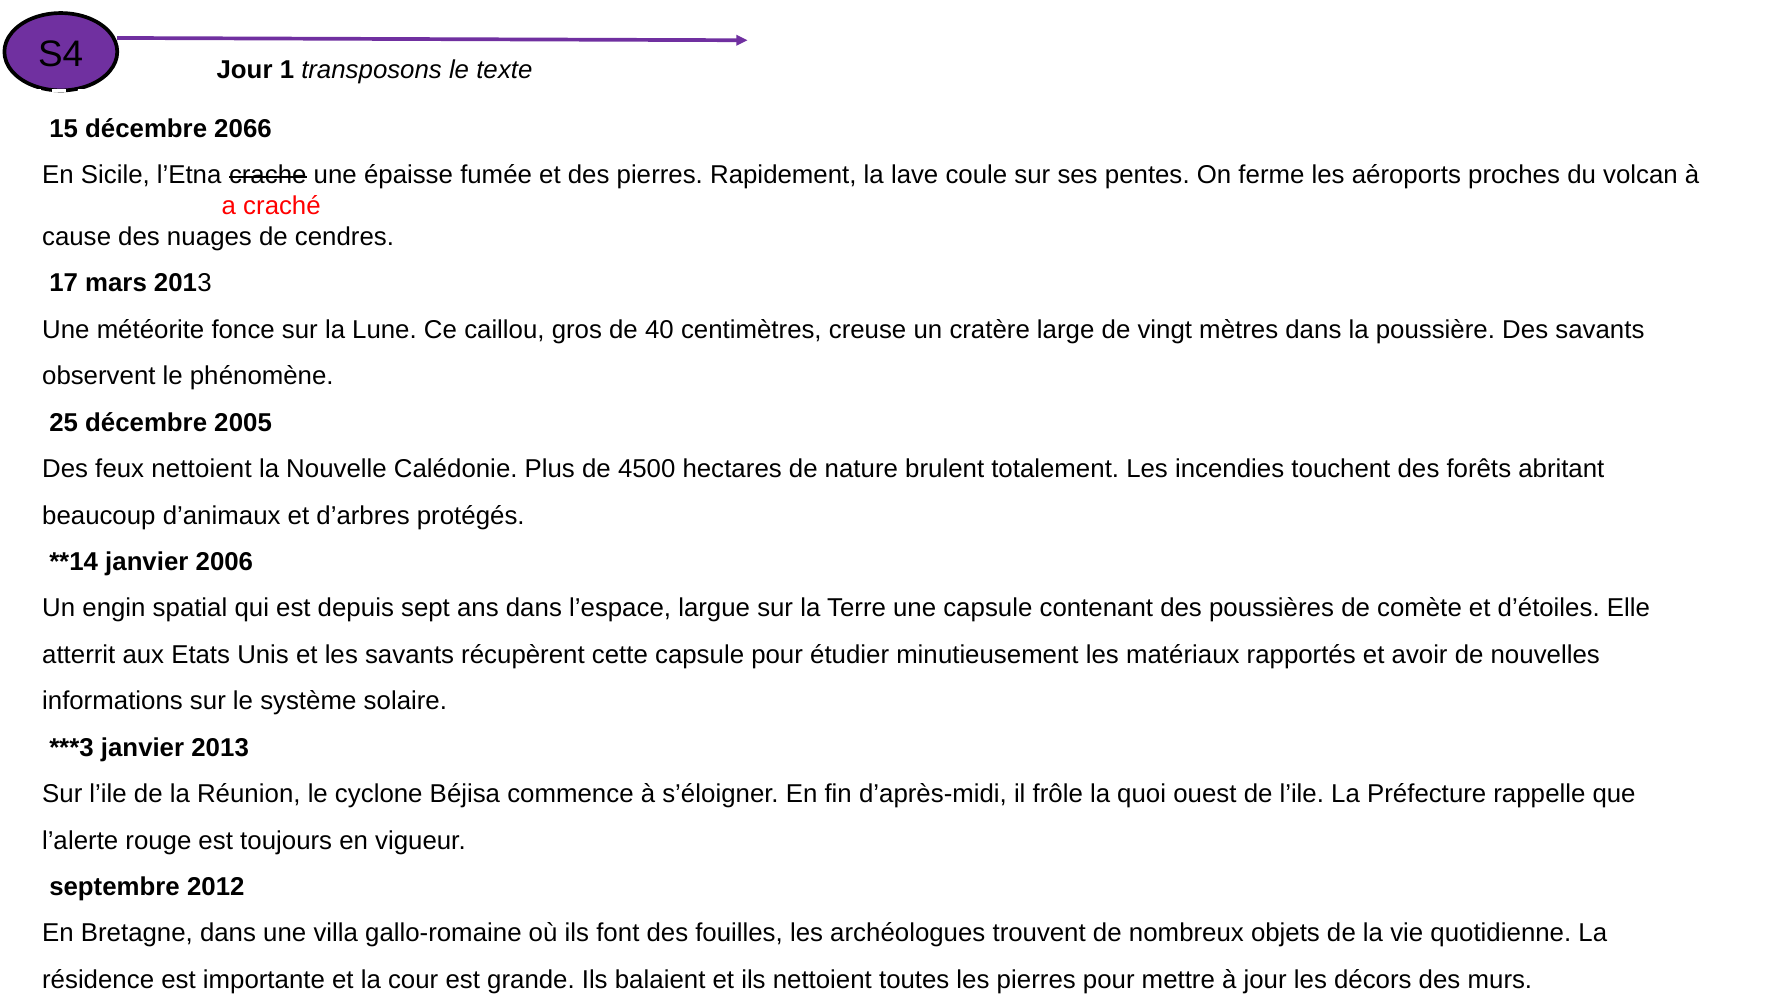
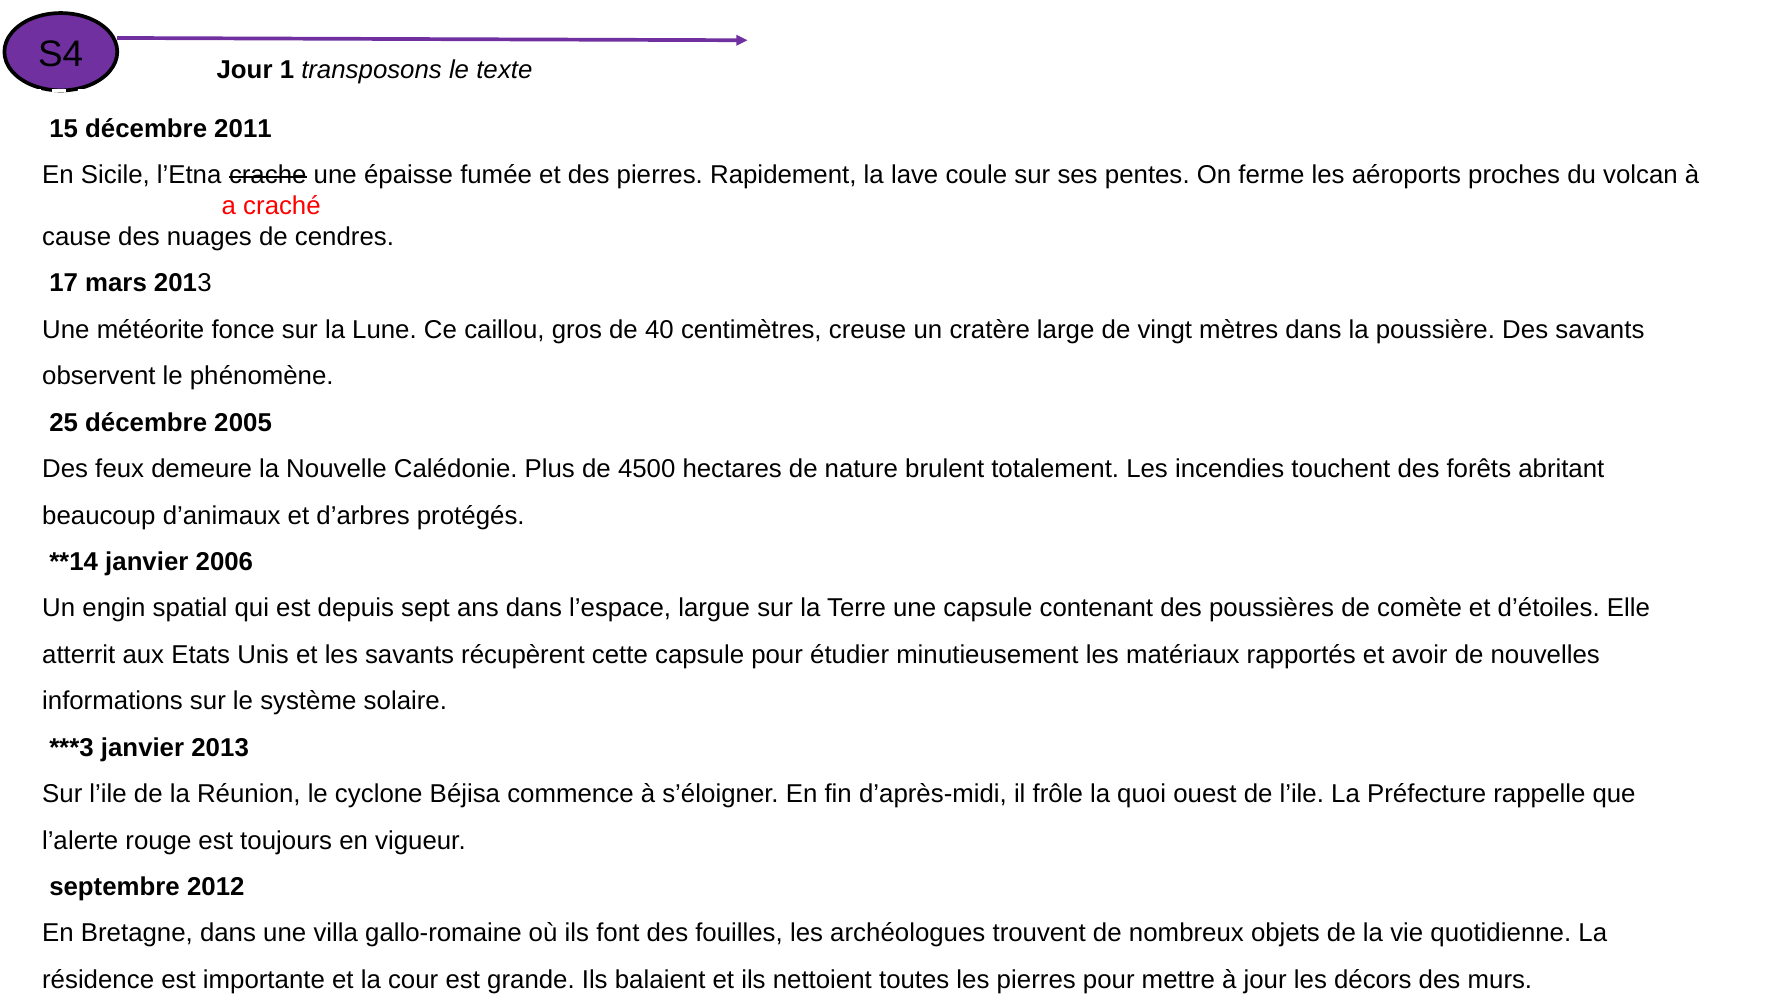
2066: 2066 -> 2011
feux nettoient: nettoient -> demeure
